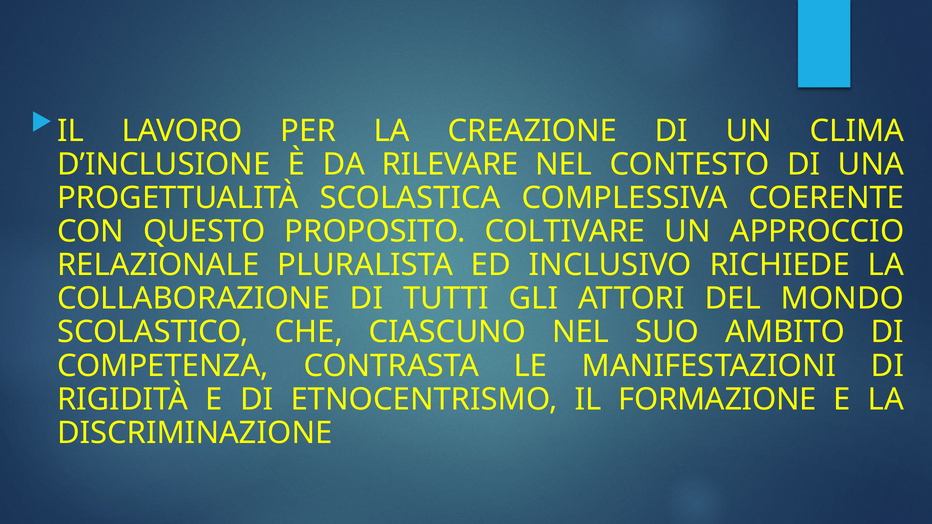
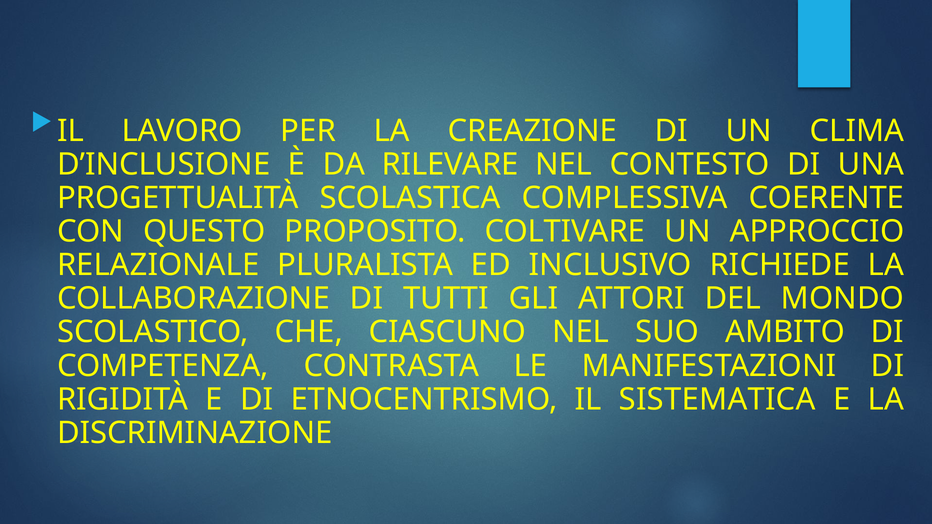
FORMAZIONE: FORMAZIONE -> SISTEMATICA
